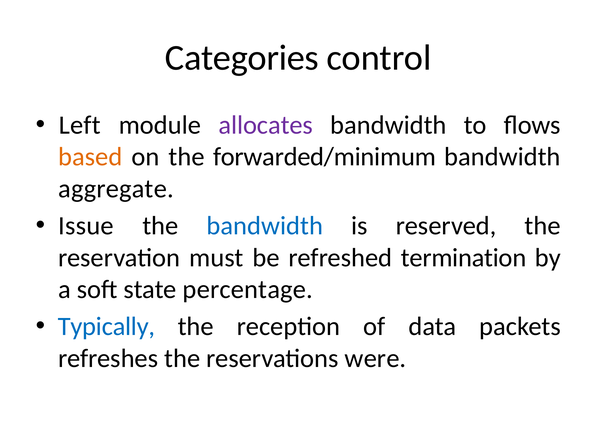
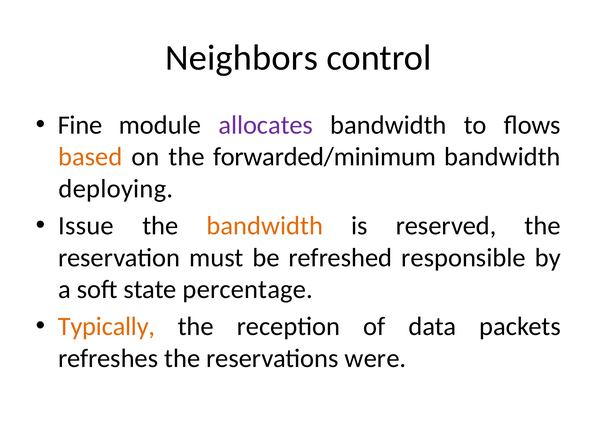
Categories: Categories -> Neighbors
Left: Left -> Fine
aggregate: aggregate -> deploying
bandwidth at (265, 226) colour: blue -> orange
termination: termination -> responsible
Typically colour: blue -> orange
